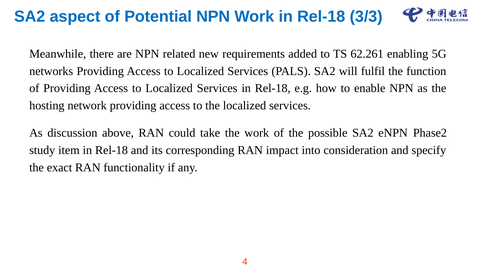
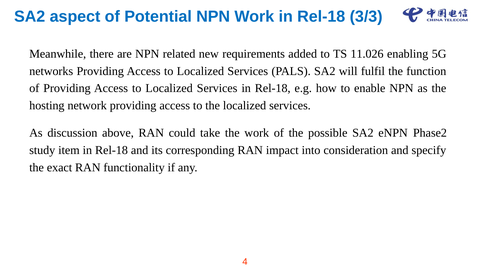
62.261: 62.261 -> 11.026
